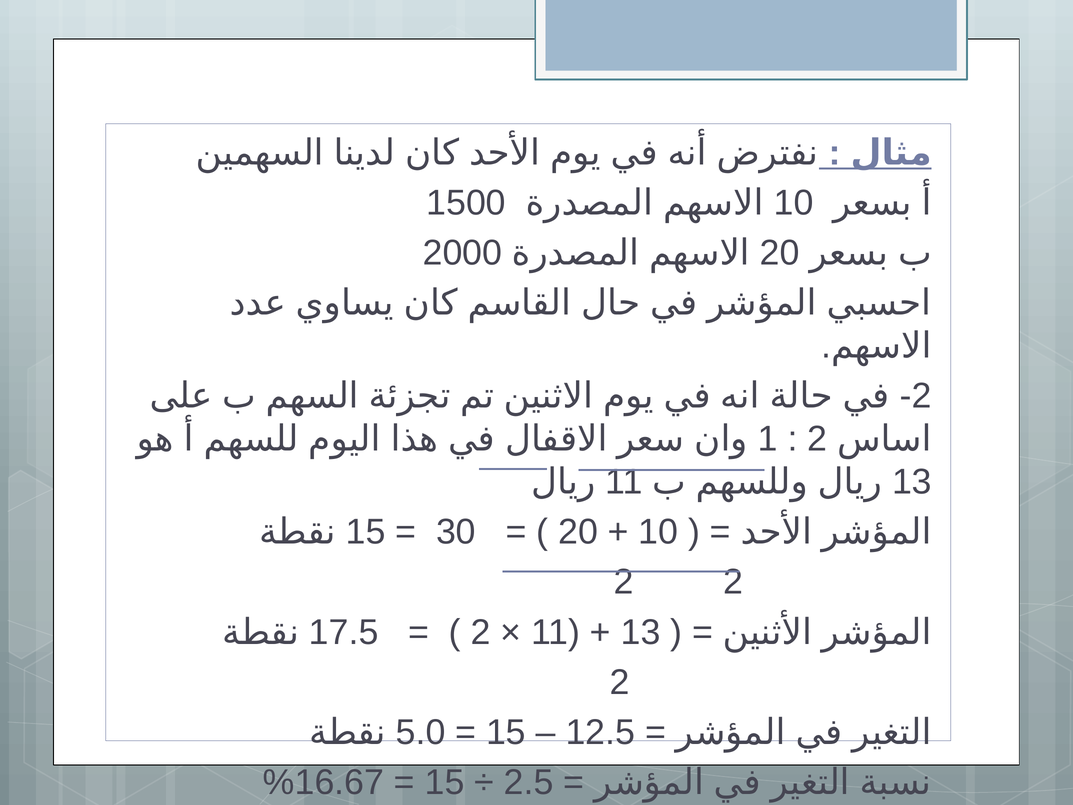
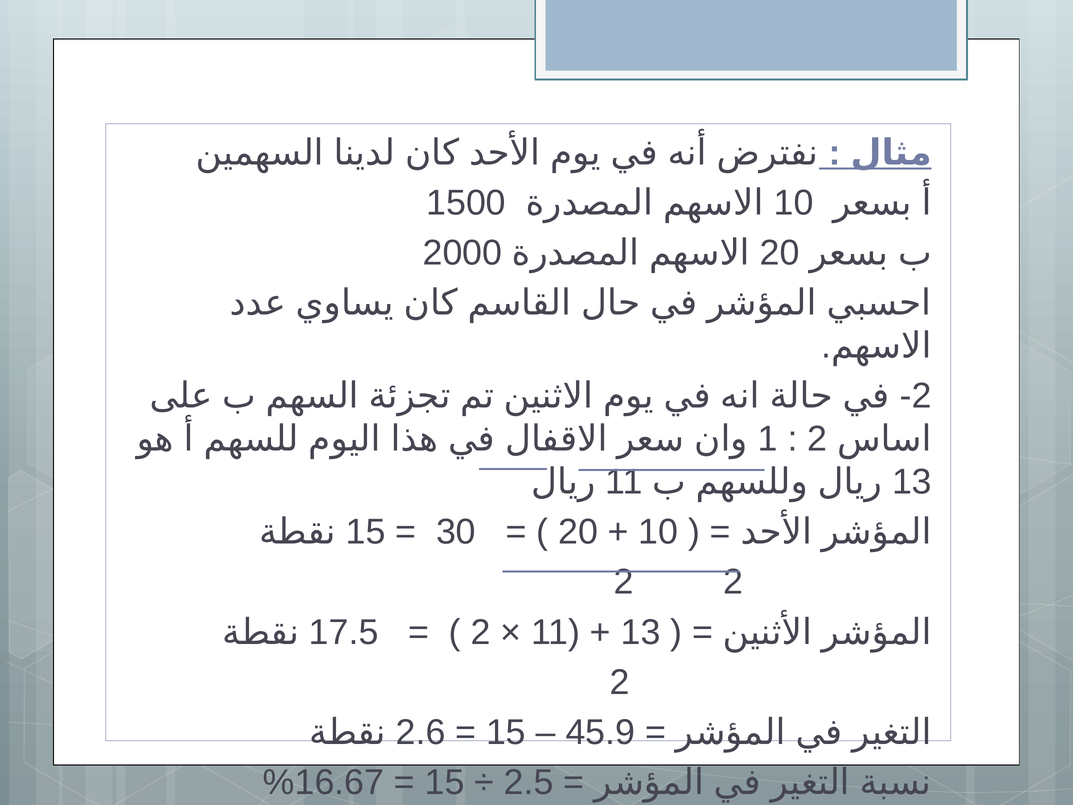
5.0: 5.0 -> 2.6
12.5: 12.5 -> 45.9
